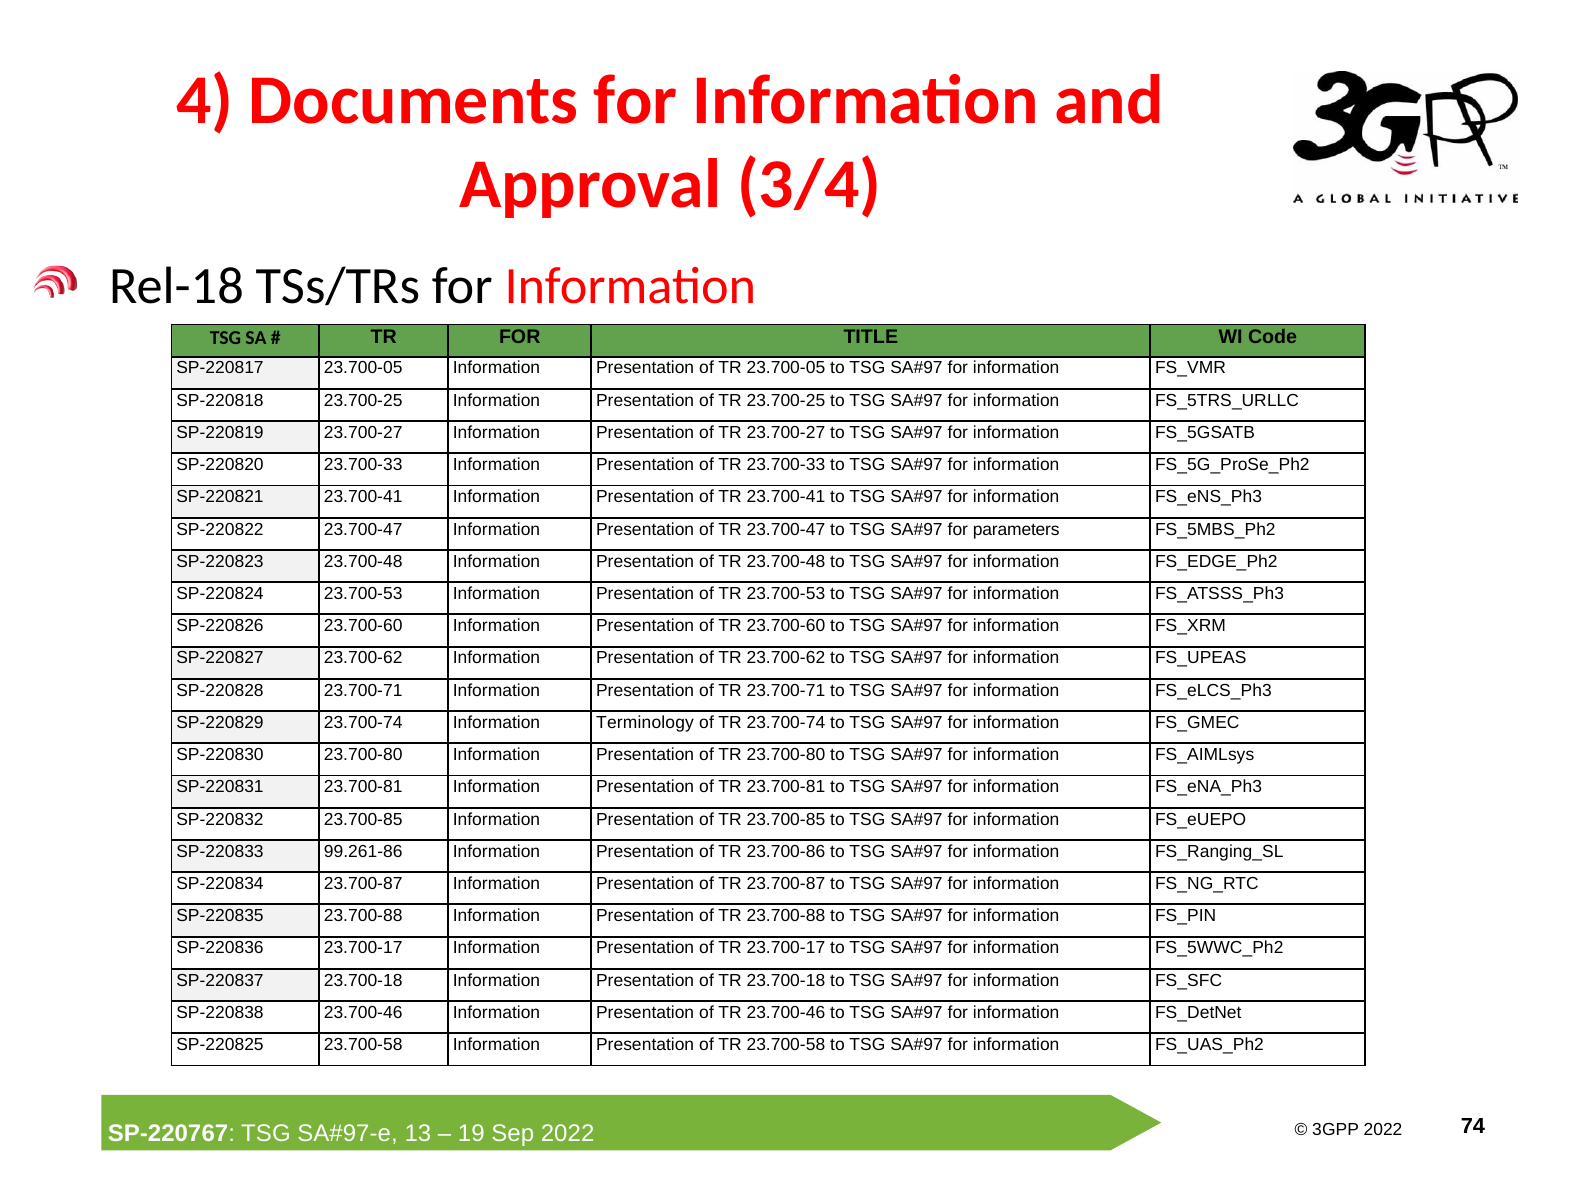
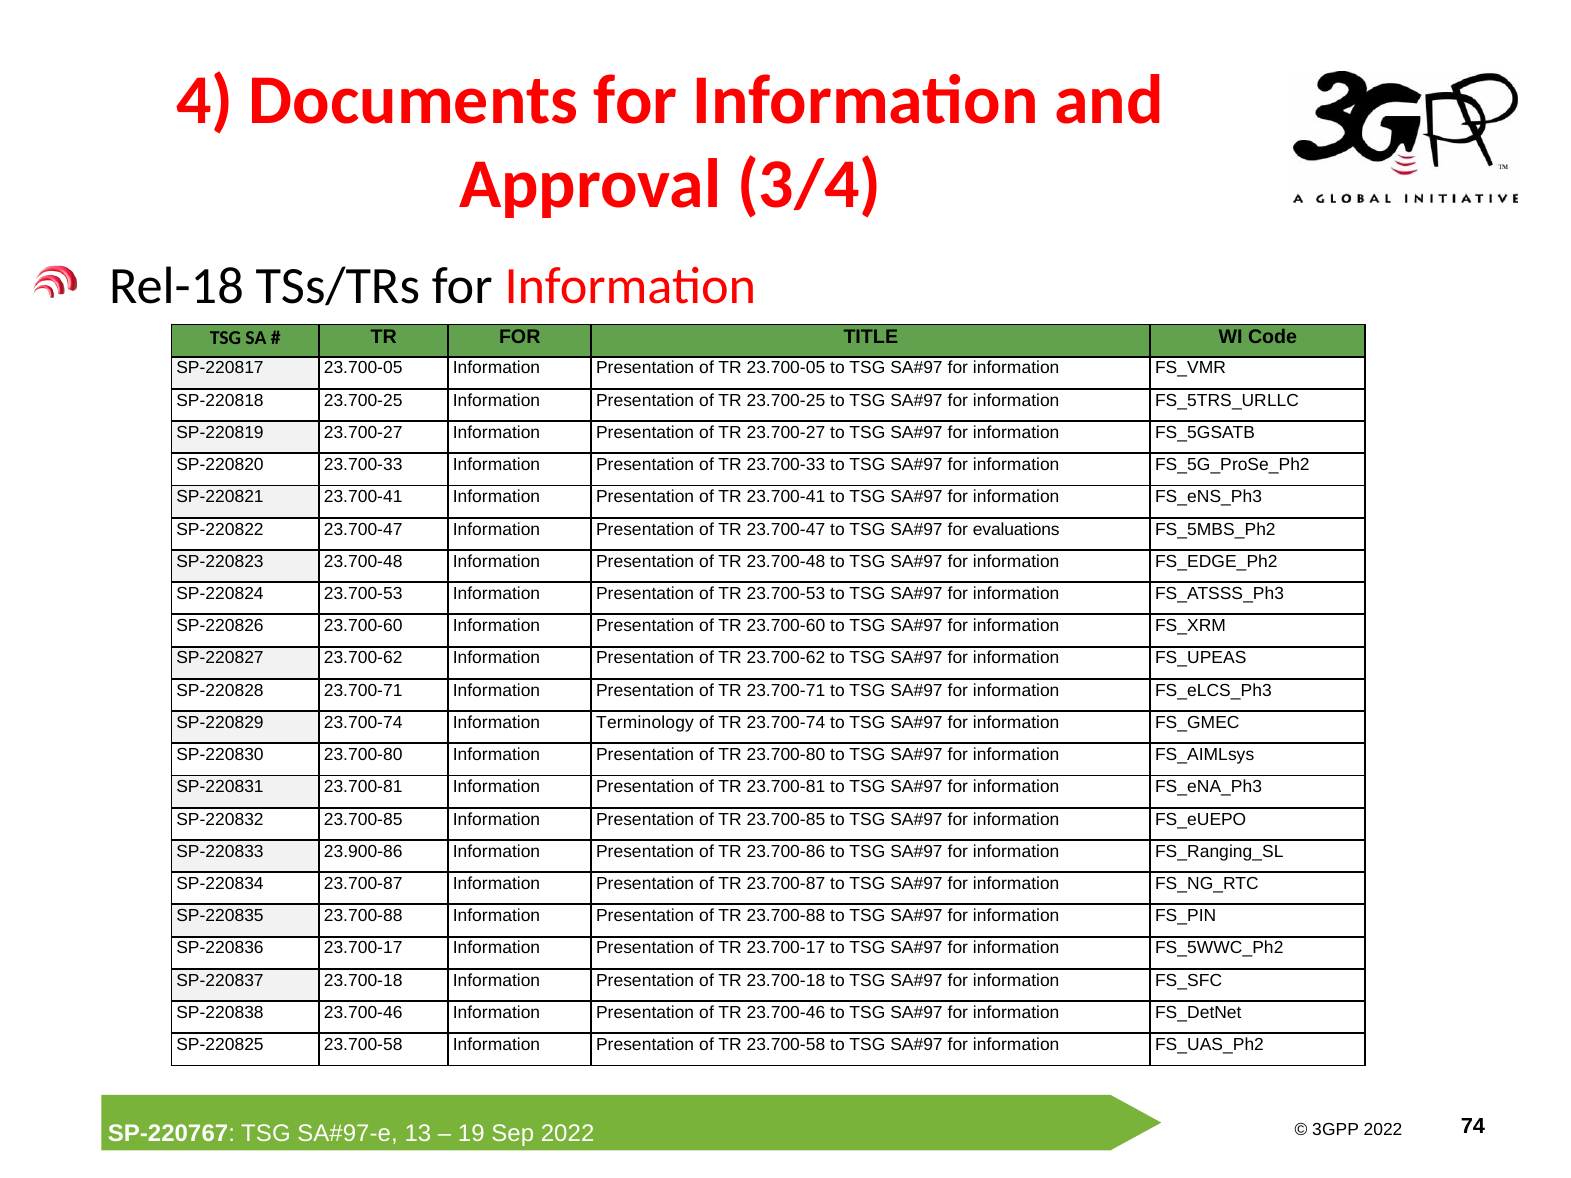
parameters: parameters -> evaluations
99.261-86: 99.261-86 -> 23.900-86
